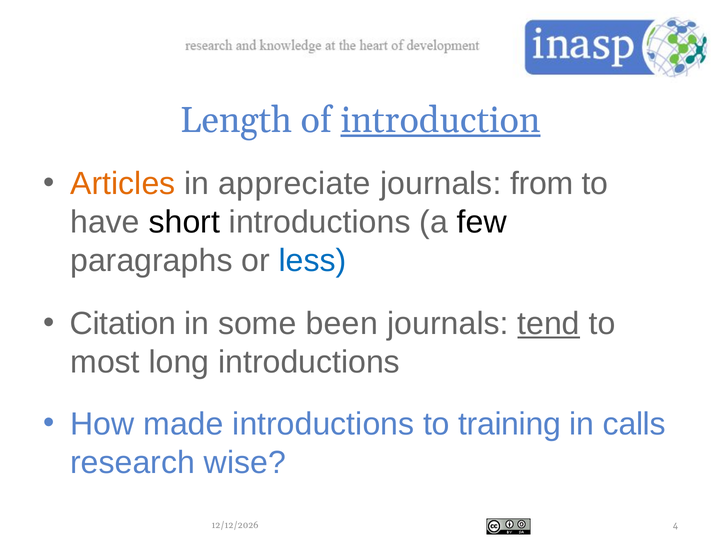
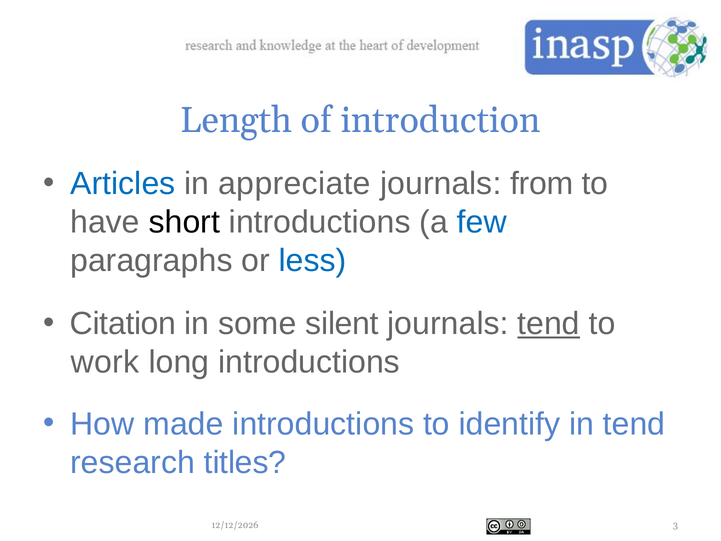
introduction underline: present -> none
Articles colour: orange -> blue
few colour: black -> blue
been: been -> silent
most: most -> work
training: training -> identify
in calls: calls -> tend
wise: wise -> titles
4: 4 -> 3
